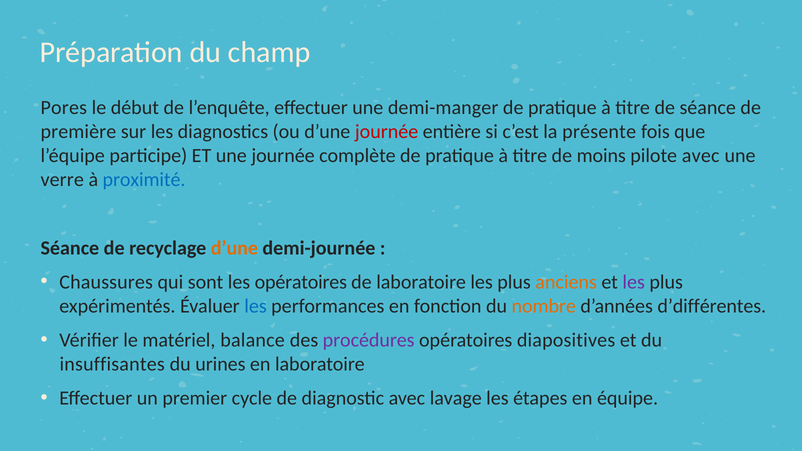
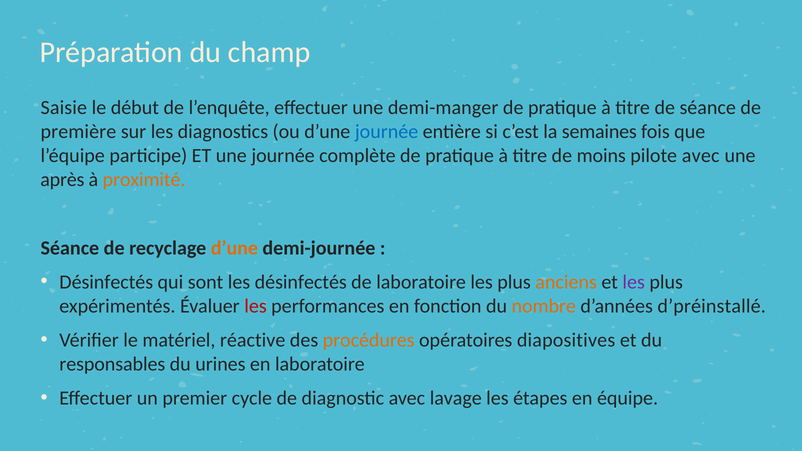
Pores: Pores -> Saisie
journée at (387, 132) colour: red -> blue
présente: présente -> semaines
verre: verre -> après
proximité colour: blue -> orange
Chaussures at (106, 282): Chaussures -> Désinfectés
les opératoires: opératoires -> désinfectés
les at (255, 306) colour: blue -> red
d’différentes: d’différentes -> d’préinstallé
balance: balance -> réactive
procédures colour: purple -> orange
insuffisantes: insuffisantes -> responsables
